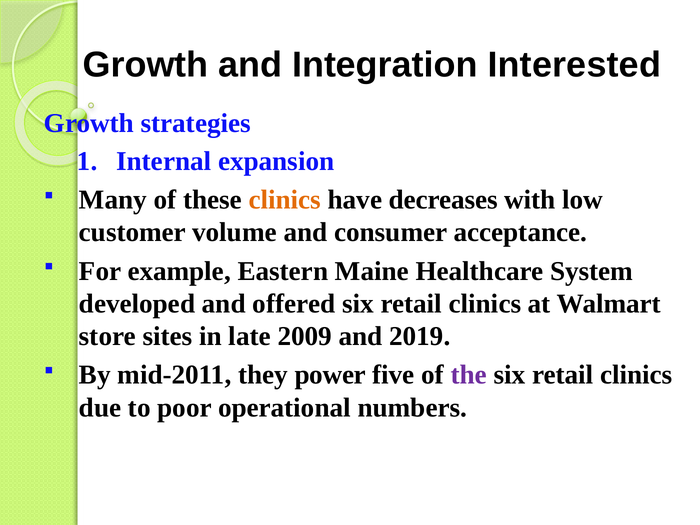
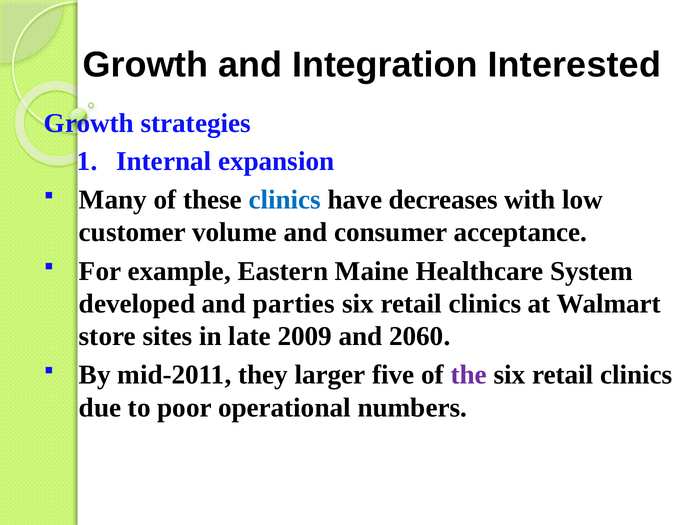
clinics at (285, 200) colour: orange -> blue
offered: offered -> parties
2019: 2019 -> 2060
power: power -> larger
